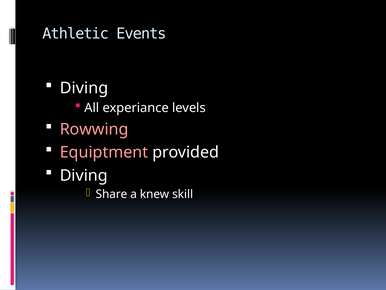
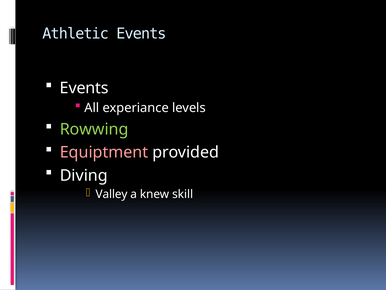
Diving at (84, 88): Diving -> Events
Rowwing colour: pink -> light green
Share: Share -> Valley
